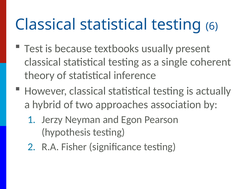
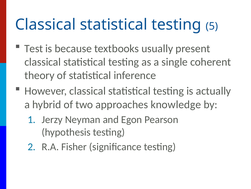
6: 6 -> 5
association: association -> knowledge
